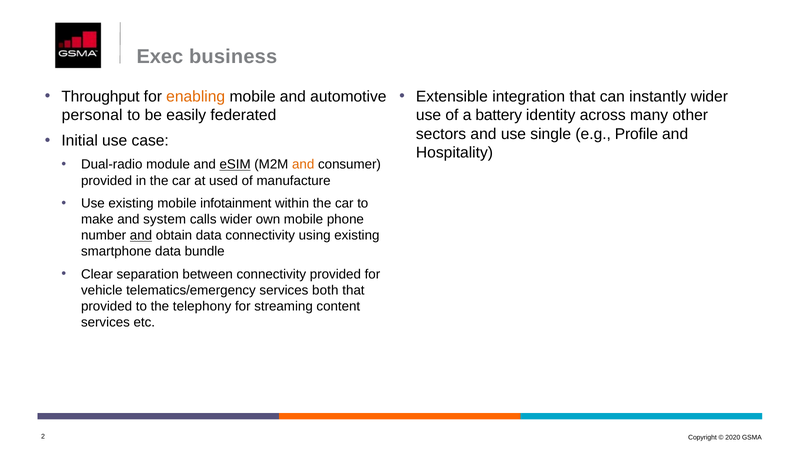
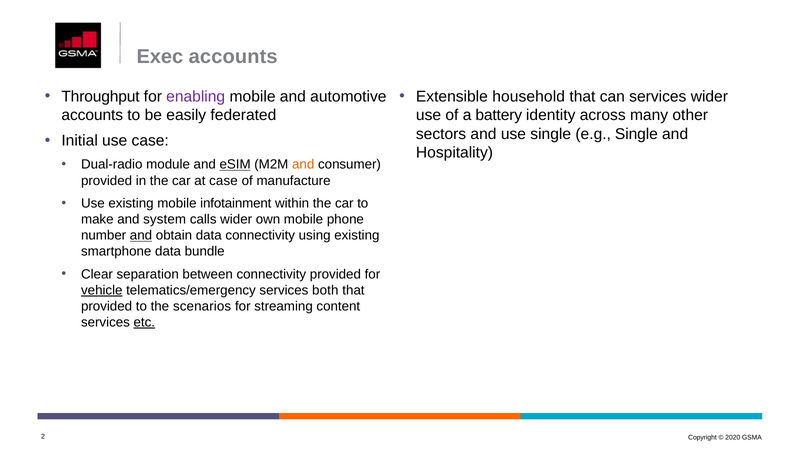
Exec business: business -> accounts
enabling colour: orange -> purple
integration: integration -> household
can instantly: instantly -> services
personal at (92, 115): personal -> accounts
e.g Profile: Profile -> Single
at used: used -> case
vehicle underline: none -> present
telephony: telephony -> scenarios
etc underline: none -> present
